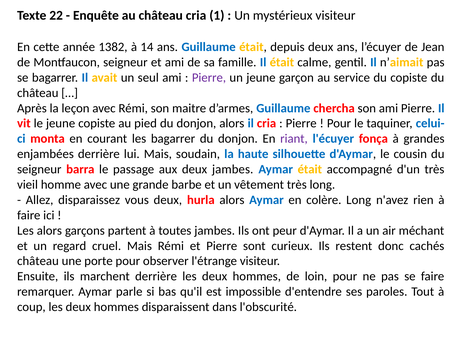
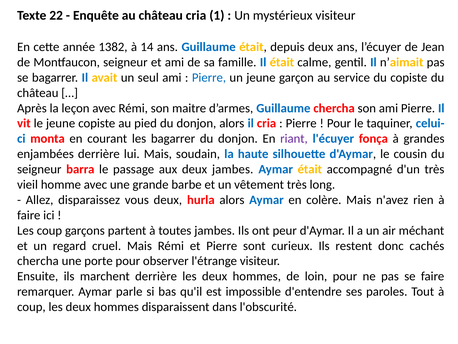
Pierre at (209, 77) colour: purple -> blue
colère Long: Long -> Mais
Les alors: alors -> coup
château at (38, 261): château -> chercha
